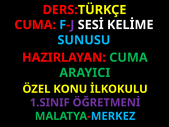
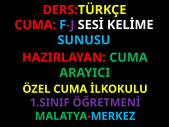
ÖZEL KONU: KONU -> CUMA
